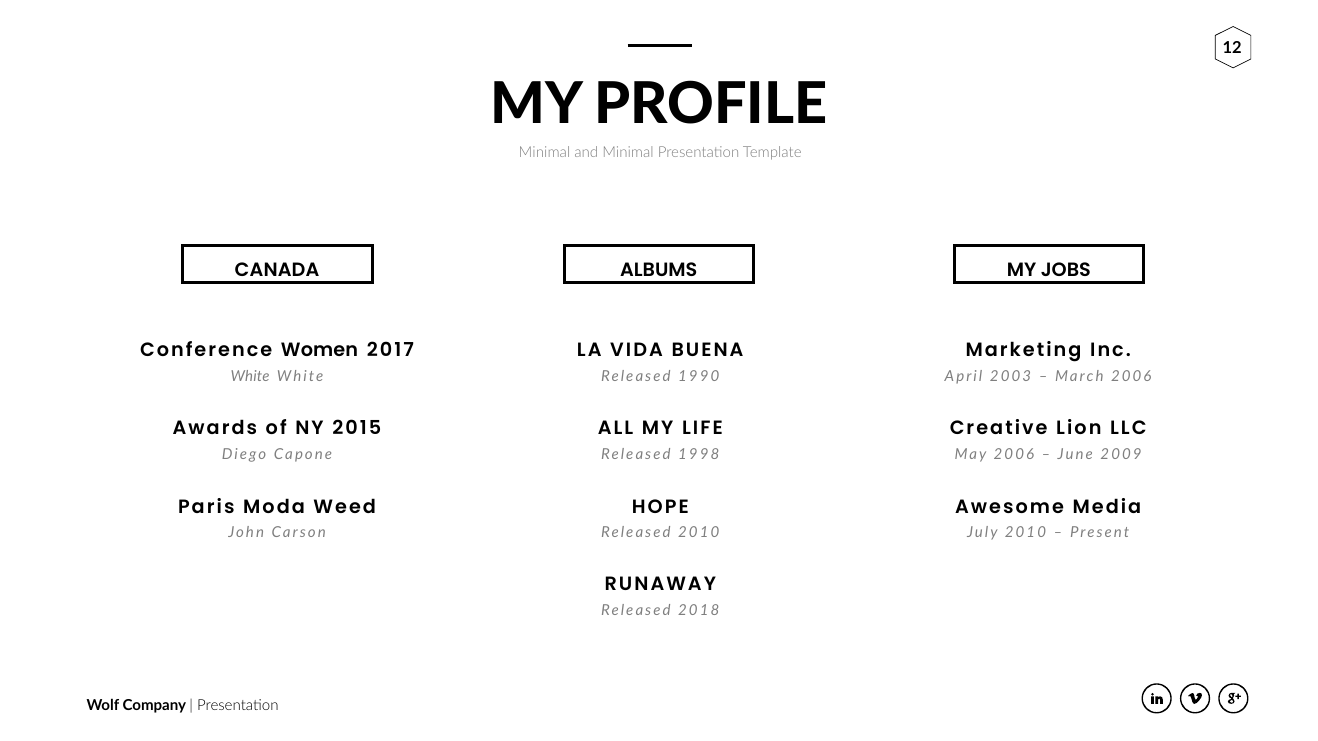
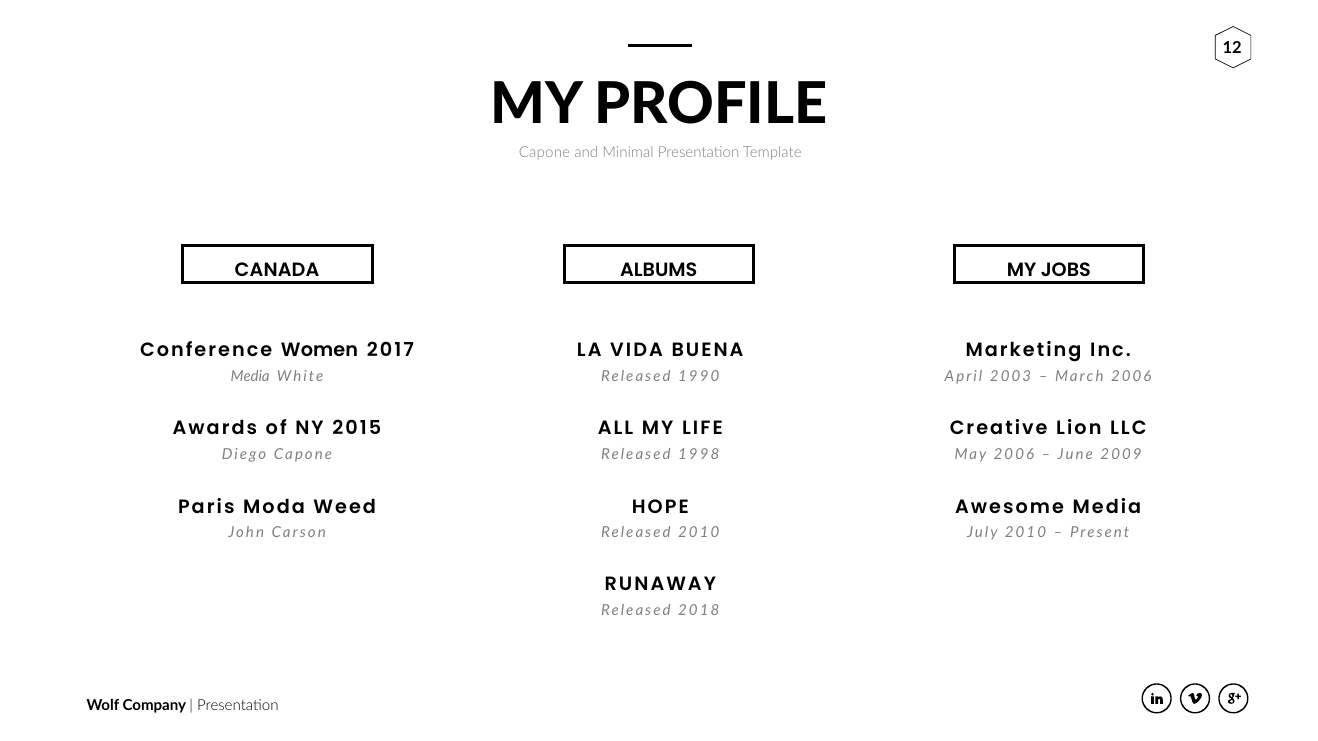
Minimal at (545, 152): Minimal -> Capone
White at (250, 377): White -> Media
